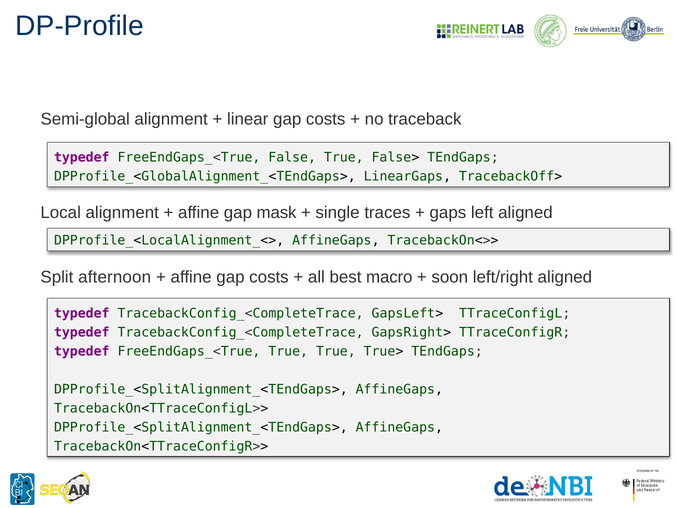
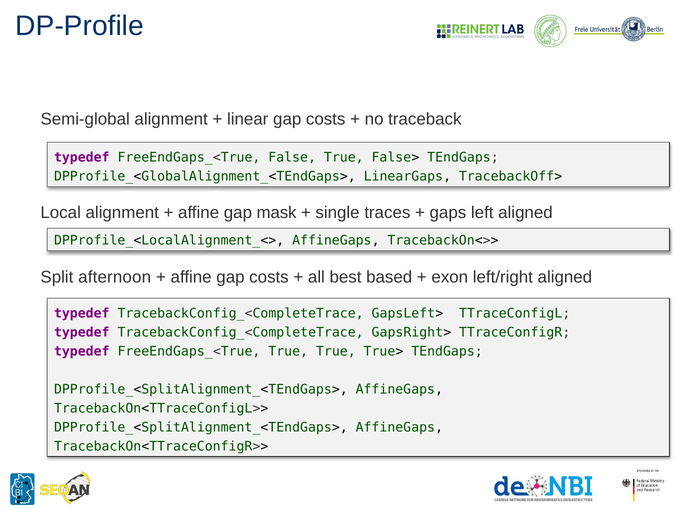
macro: macro -> based
soon: soon -> exon
